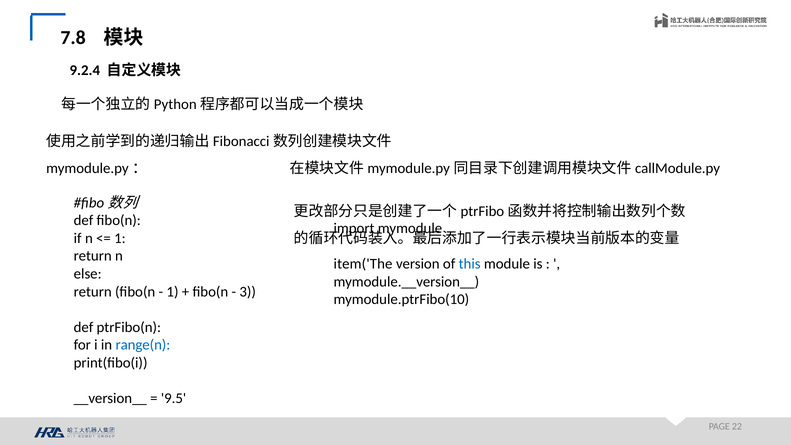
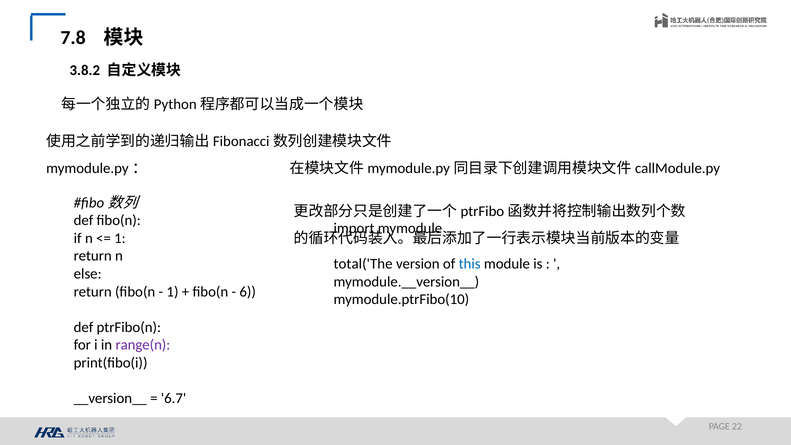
9.2.4: 9.2.4 -> 3.8.2
item('The: item('The -> total('The
3: 3 -> 6
range(n colour: blue -> purple
9.5: 9.5 -> 6.7
